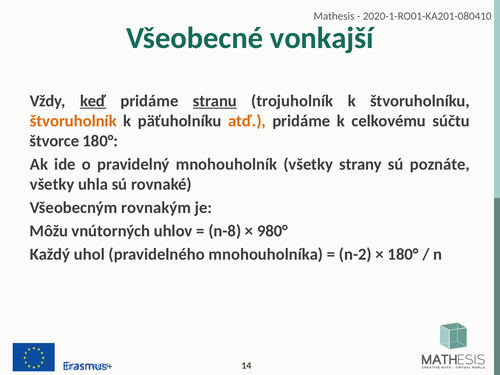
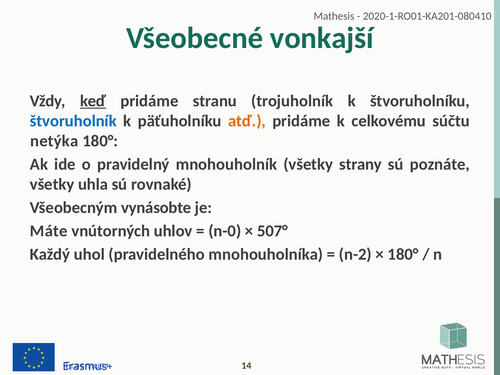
stranu underline: present -> none
štvoruholník colour: orange -> blue
štvorce: štvorce -> netýka
rovnakým: rovnakým -> vynásobte
Môžu: Môžu -> Máte
n-8: n-8 -> n-0
980°: 980° -> 507°
